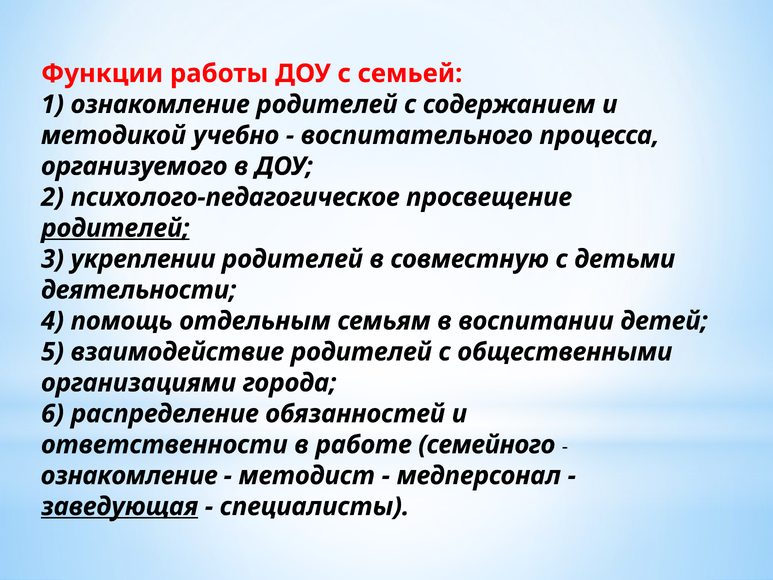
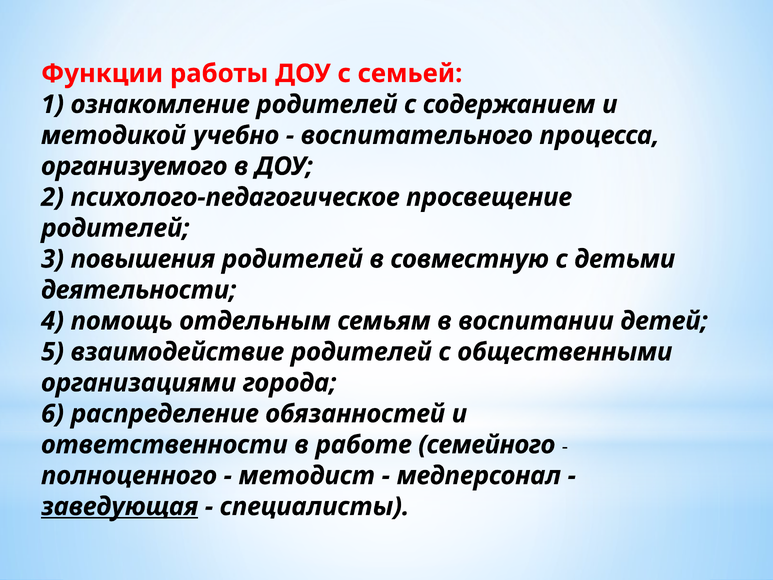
родителей at (115, 228) underline: present -> none
укреплении: укреплении -> повышения
ознакомление at (129, 475): ознакомление -> полноценного
